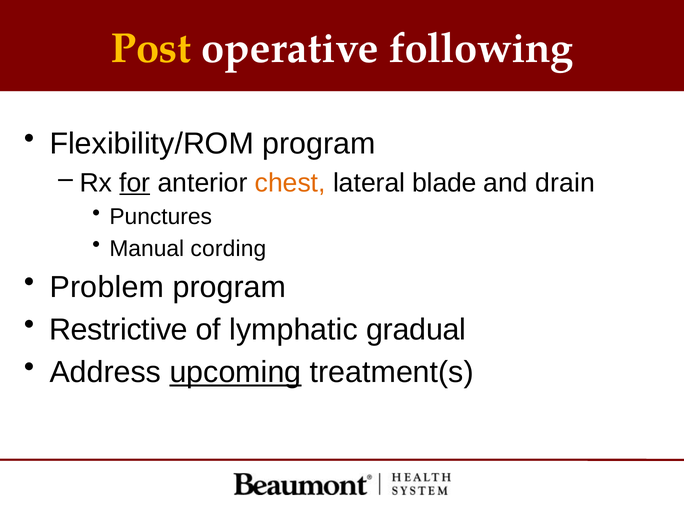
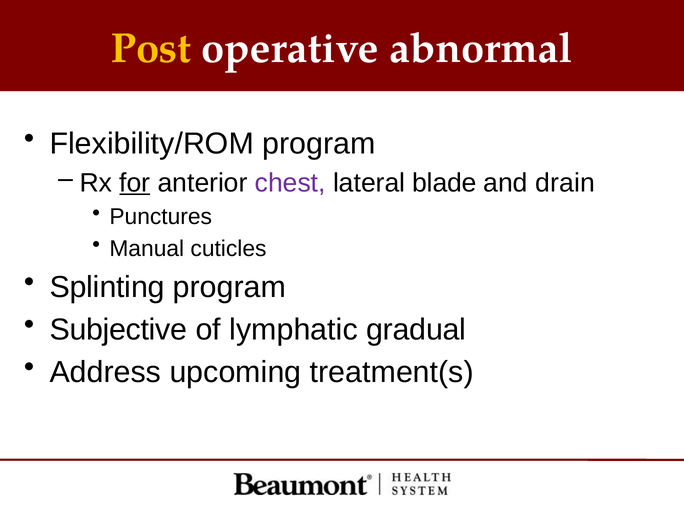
following: following -> abnormal
chest colour: orange -> purple
cording: cording -> cuticles
Problem: Problem -> Splinting
Restrictive: Restrictive -> Subjective
upcoming underline: present -> none
